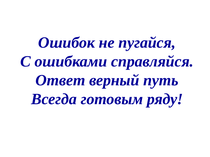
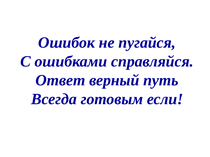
ряду: ряду -> если
